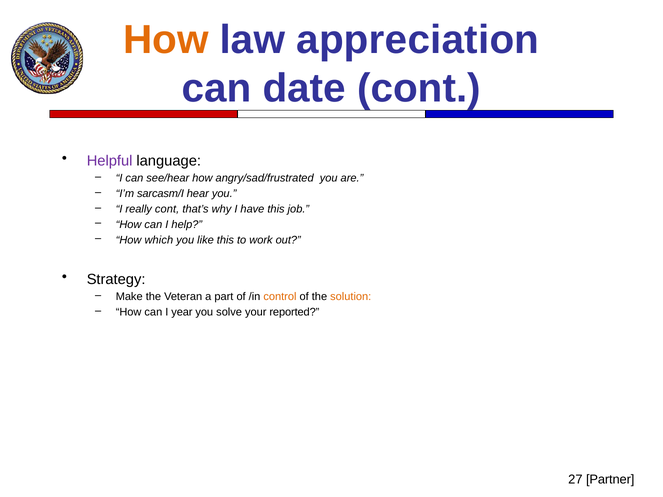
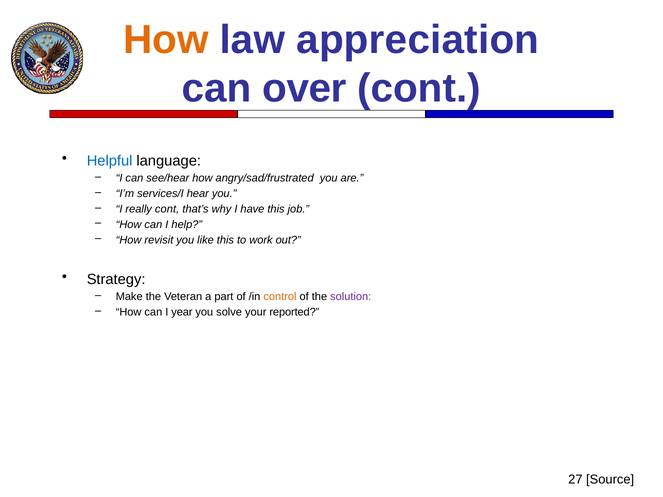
date: date -> over
Helpful colour: purple -> blue
sarcasm/I: sarcasm/I -> services/I
which: which -> revisit
solution colour: orange -> purple
Partner: Partner -> Source
